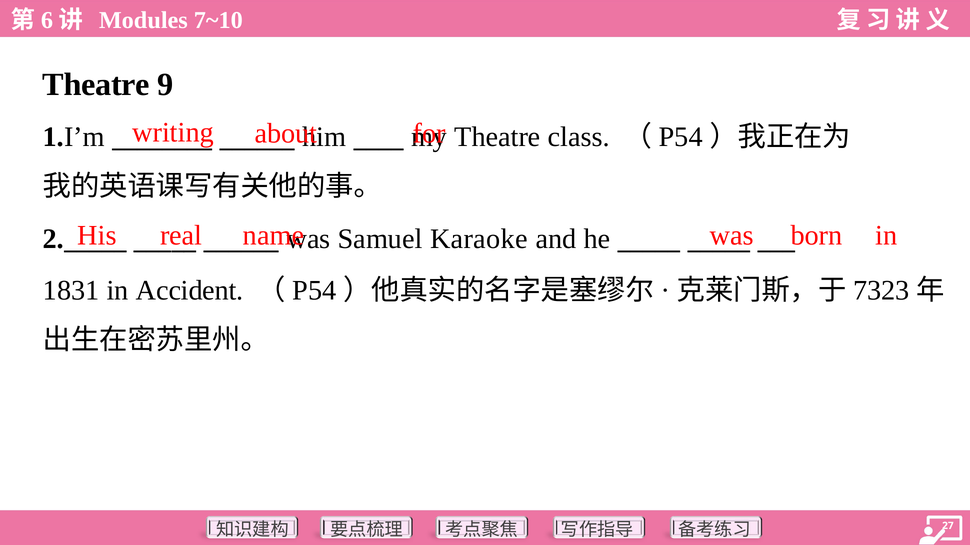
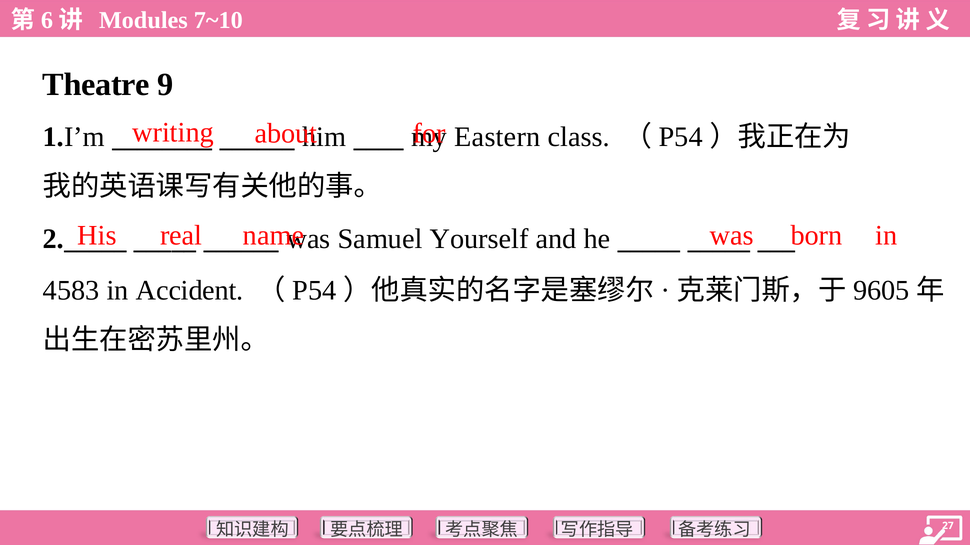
Theatre at (497, 137): Theatre -> Eastern
Karaoke: Karaoke -> Yourself
1831: 1831 -> 4583
7323: 7323 -> 9605
